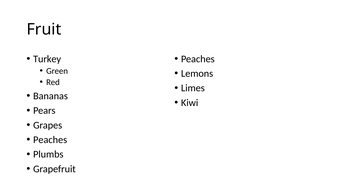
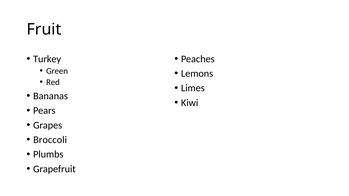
Peaches at (50, 140): Peaches -> Broccoli
